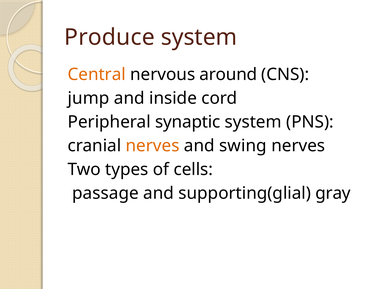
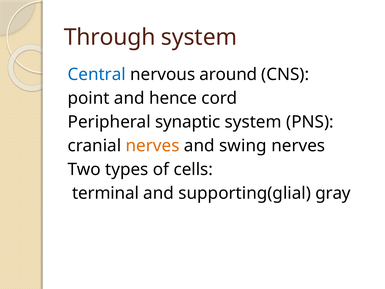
Produce: Produce -> Through
Central colour: orange -> blue
jump: jump -> point
inside: inside -> hence
passage: passage -> terminal
